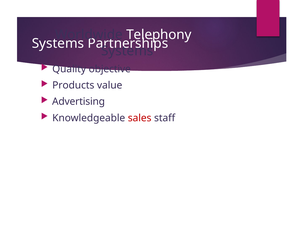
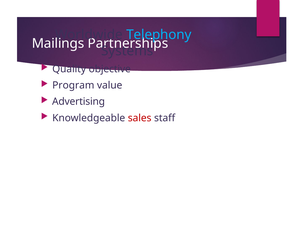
Telephony colour: white -> light blue
Systems at (58, 43): Systems -> Mailings
Products: Products -> Program
